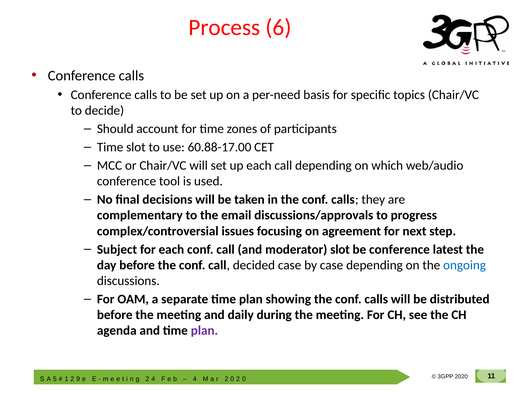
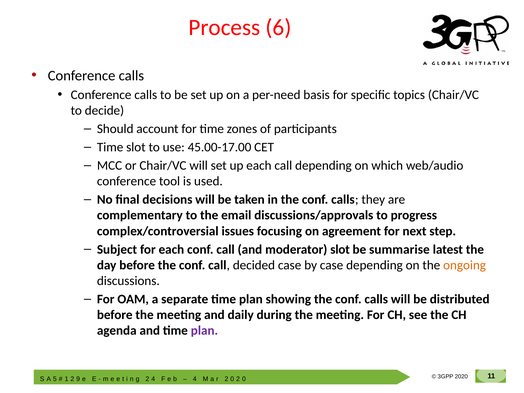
60.88-17.00: 60.88-17.00 -> 45.00-17.00
be conference: conference -> summarise
ongoing colour: blue -> orange
